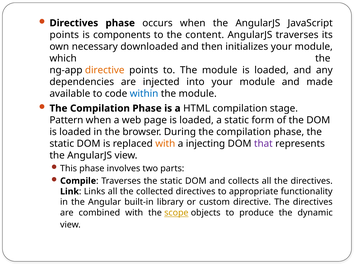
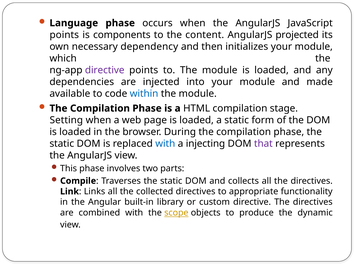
Directives at (74, 23): Directives -> Language
AngularJS traverses: traverses -> projected
downloaded: downloaded -> dependency
directive at (105, 70) colour: orange -> purple
Pattern: Pattern -> Setting
with at (165, 144) colour: orange -> blue
